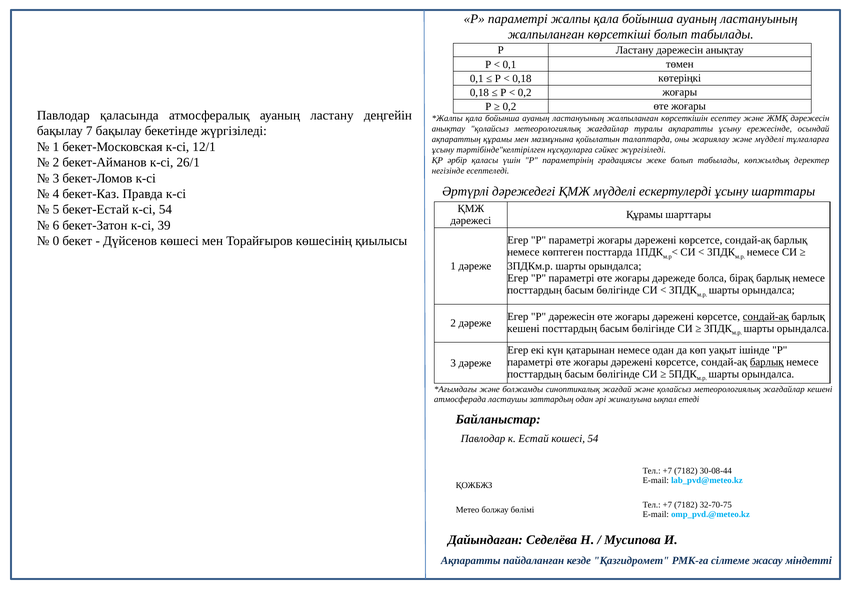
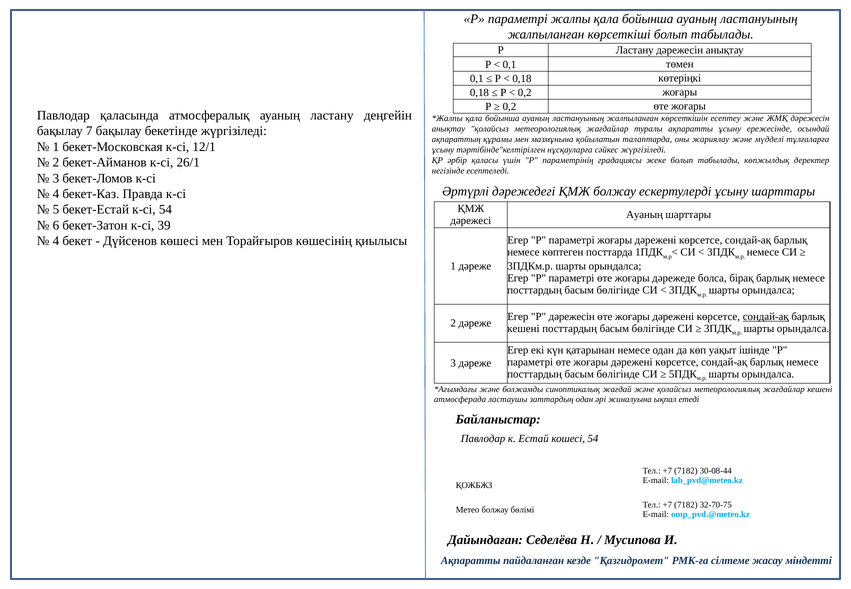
ҚМЖ мүдделі: мүдделі -> болжау
Құрамы at (645, 215): Құрамы -> Ауаның
0 at (56, 241): 0 -> 4
барлық at (767, 362) underline: present -> none
